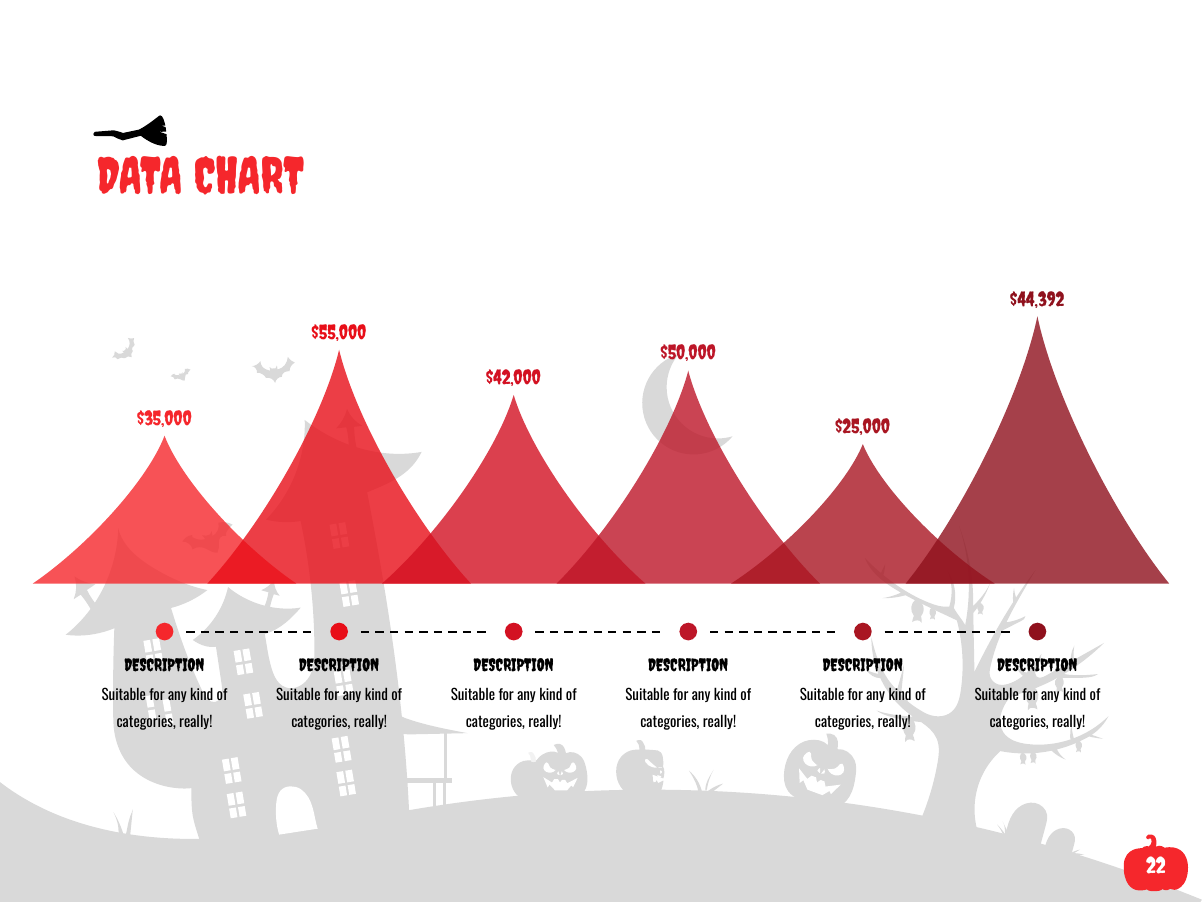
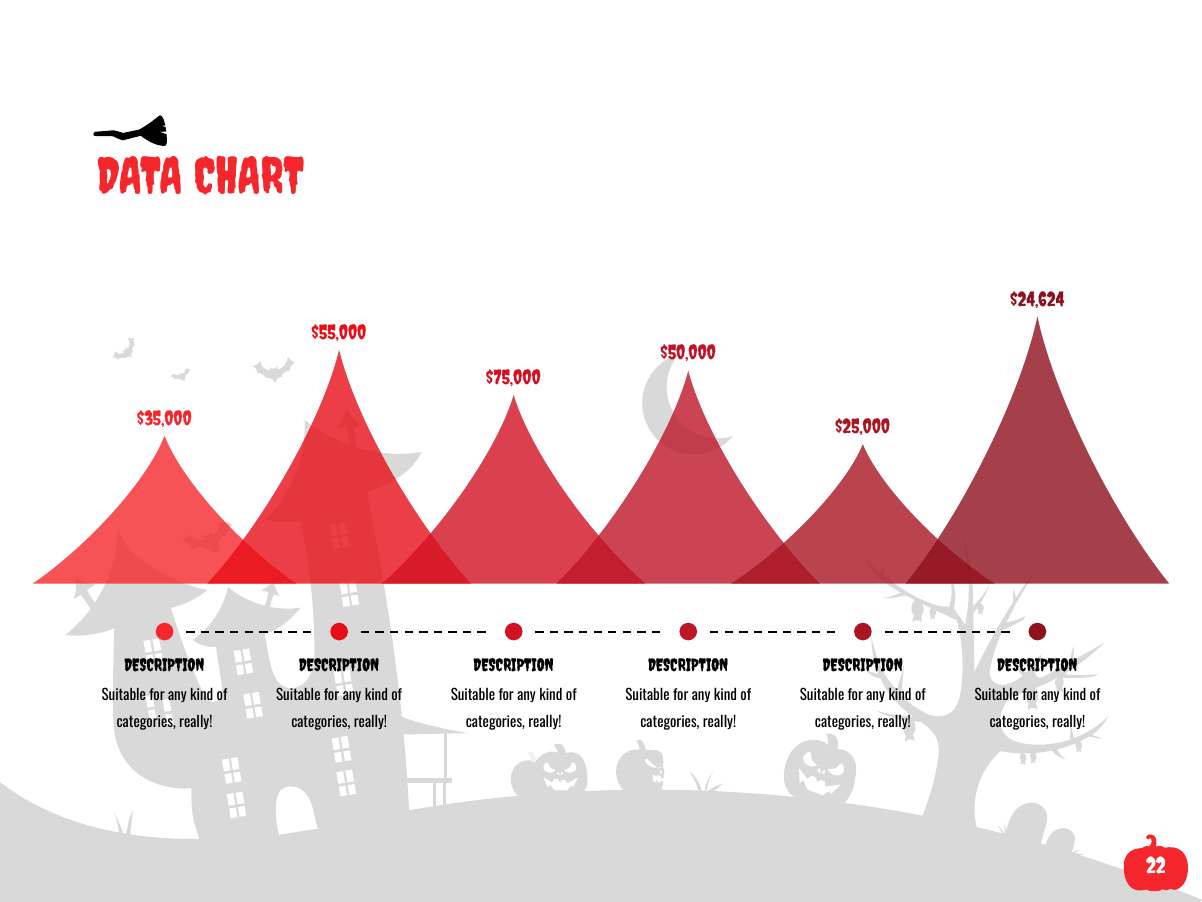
$44,392: $44,392 -> $24,624
$42,000: $42,000 -> $75,000
